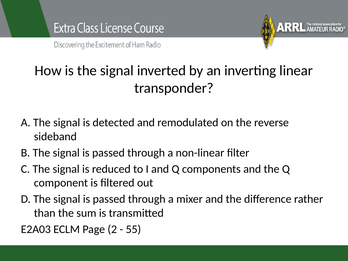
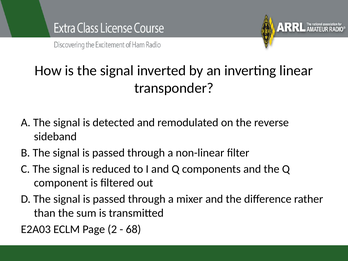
55: 55 -> 68
